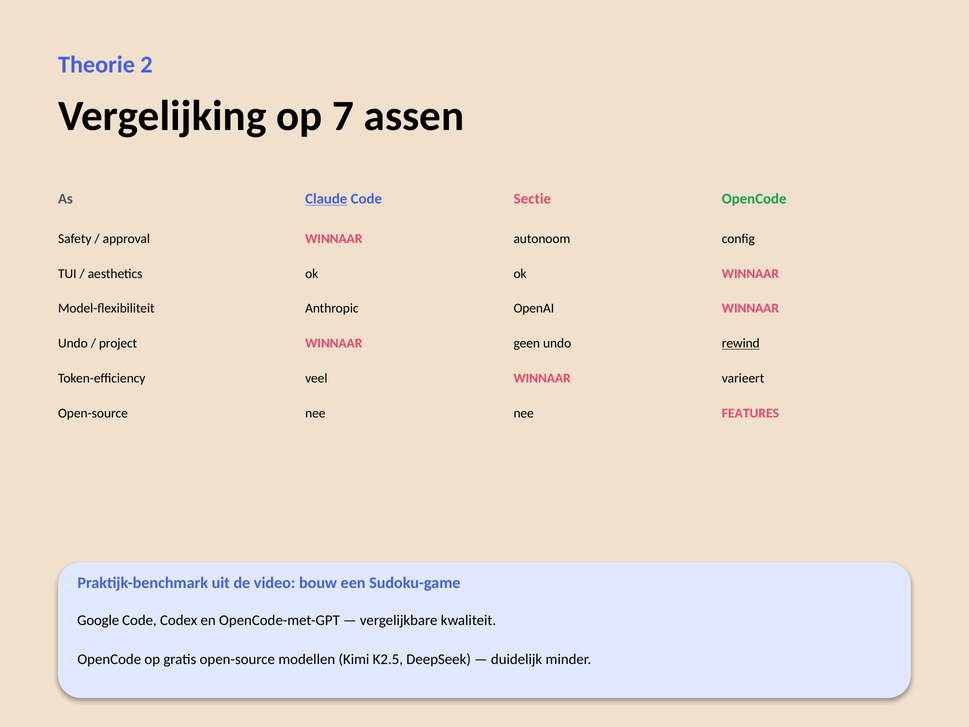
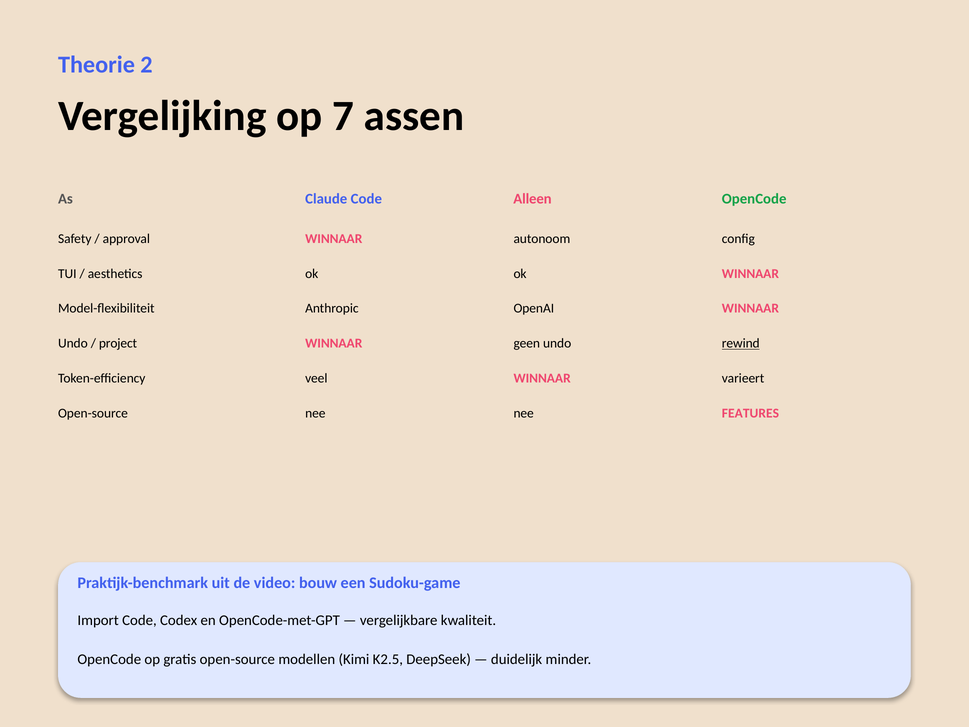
Claude underline: present -> none
Sectie: Sectie -> Alleen
Google: Google -> Import
